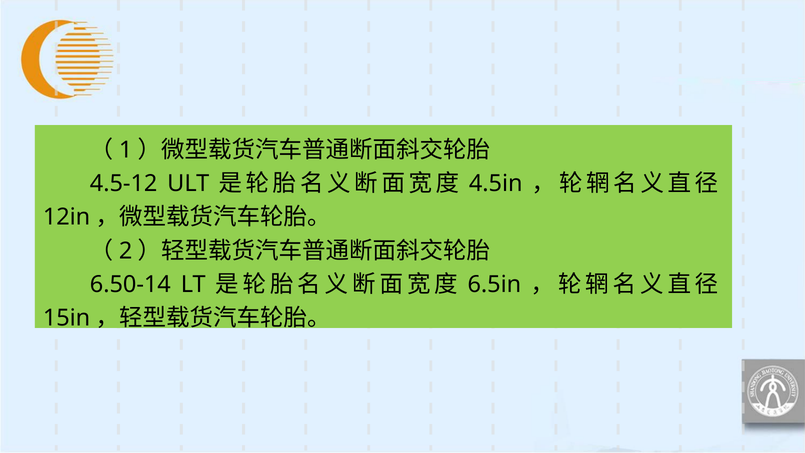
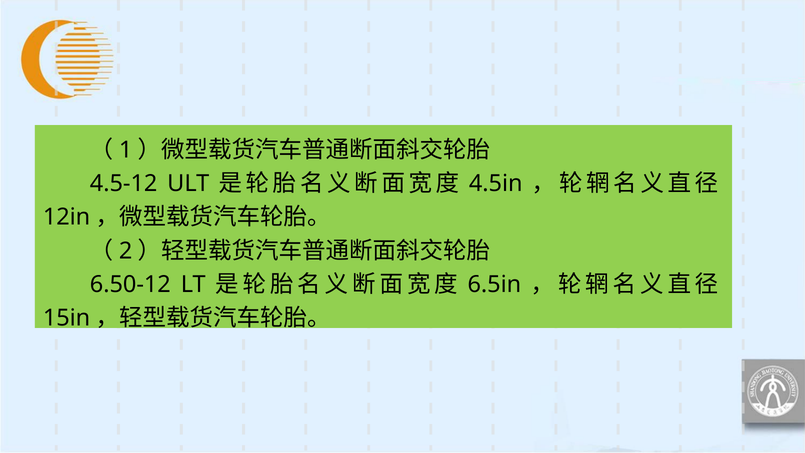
6.50-14: 6.50-14 -> 6.50-12
